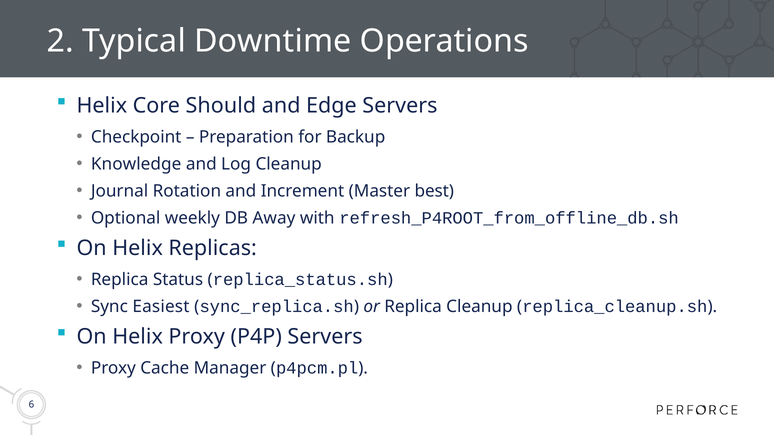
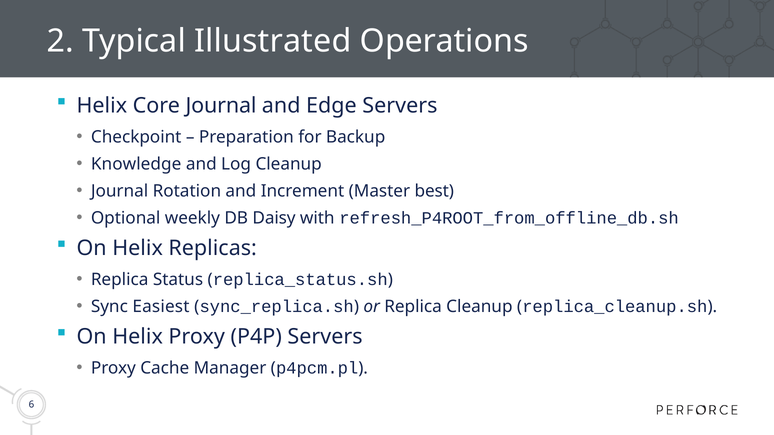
Downtime: Downtime -> Illustrated
Core Should: Should -> Journal
Away: Away -> Daisy
